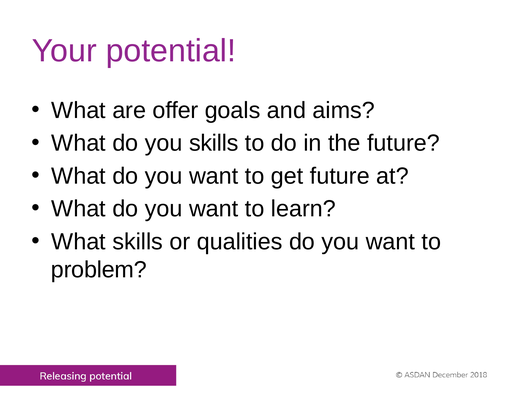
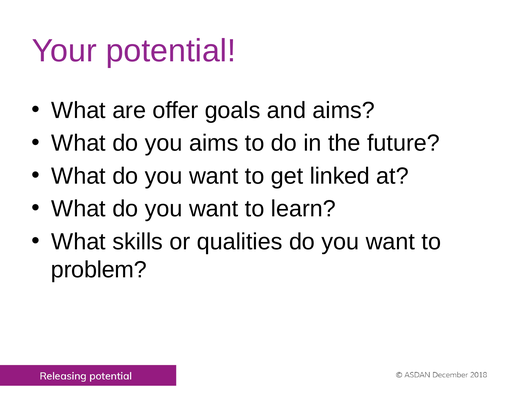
you skills: skills -> aims
get future: future -> linked
